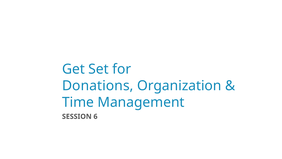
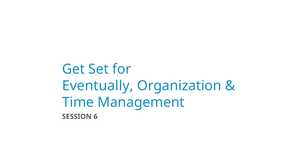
Donations: Donations -> Eventually
